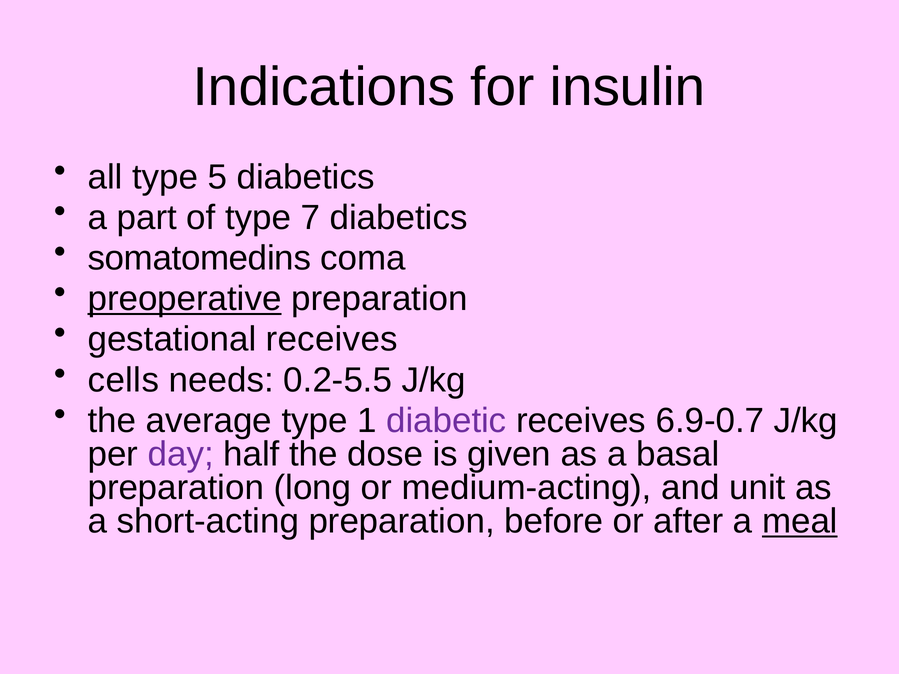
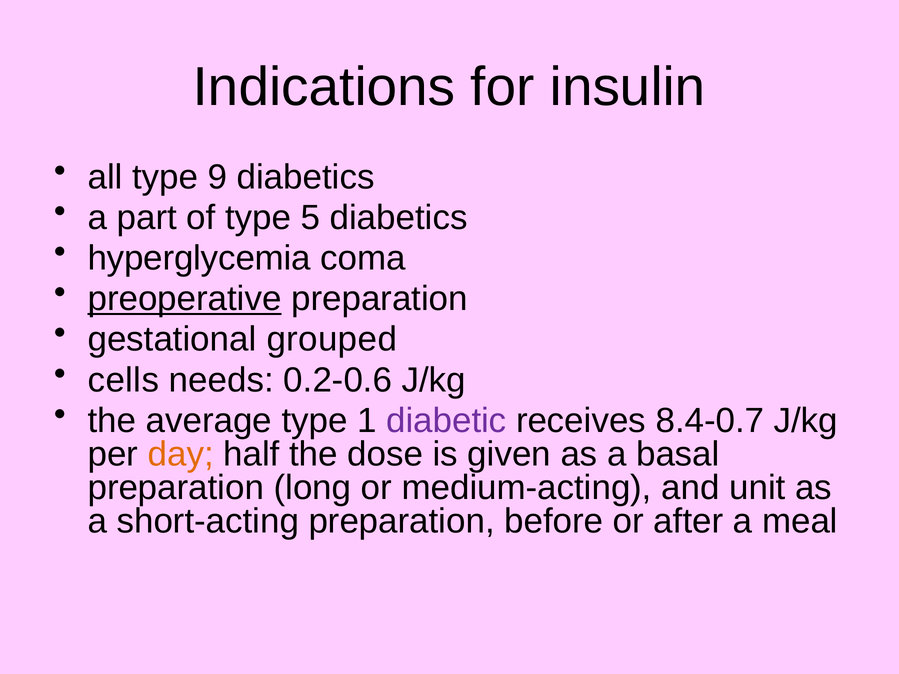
5: 5 -> 9
7: 7 -> 5
somatomedins: somatomedins -> hyperglycemia
gestational receives: receives -> grouped
0.2-5.5: 0.2-5.5 -> 0.2-0.6
6.9-0.7: 6.9-0.7 -> 8.4-0.7
day colour: purple -> orange
meal underline: present -> none
